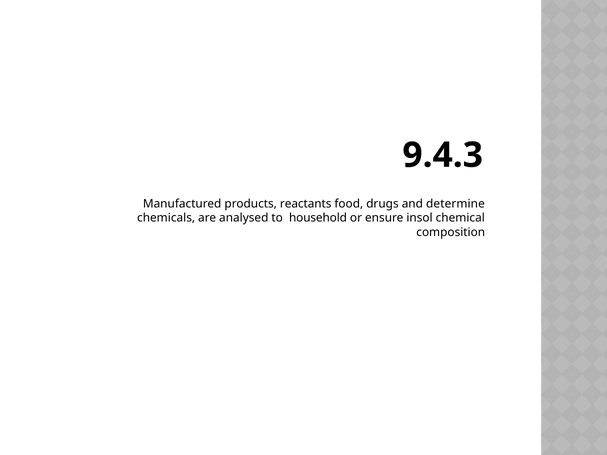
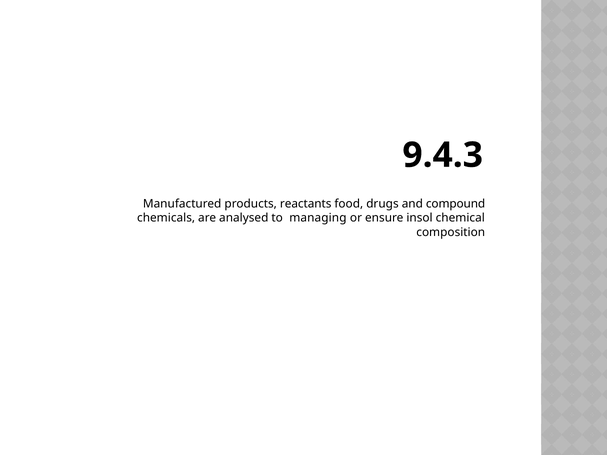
determine: determine -> compound
household: household -> managing
